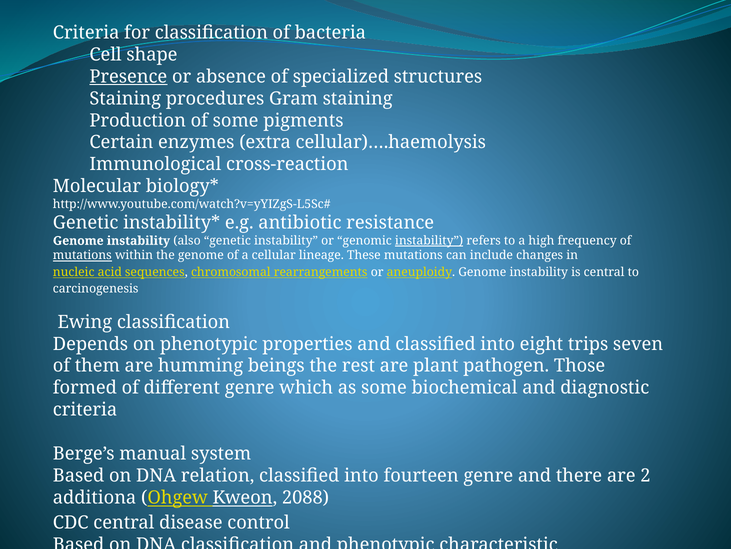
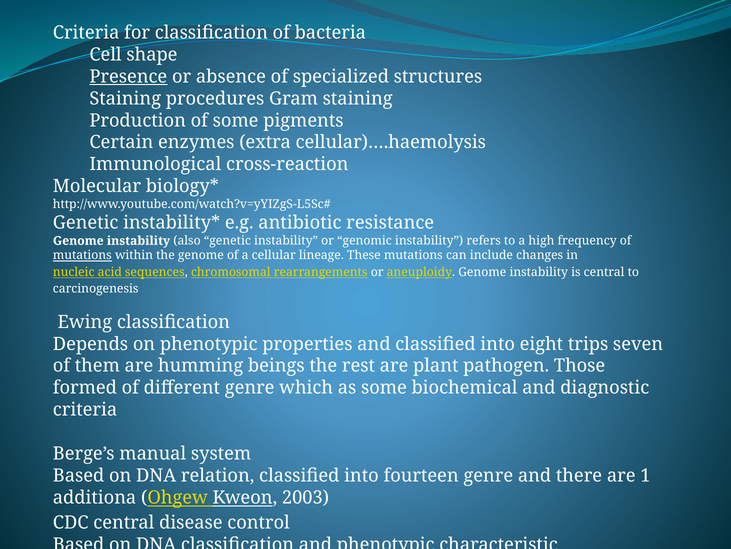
instability at (429, 240) underline: present -> none
2: 2 -> 1
2088: 2088 -> 2003
